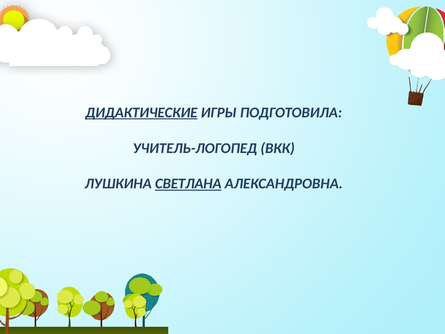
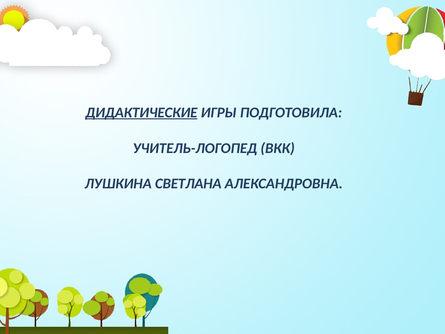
СВЕТЛАНА underline: present -> none
